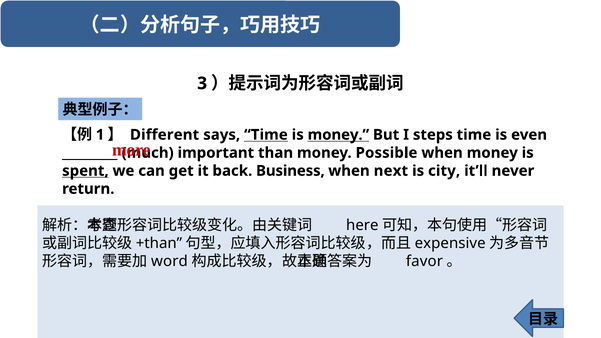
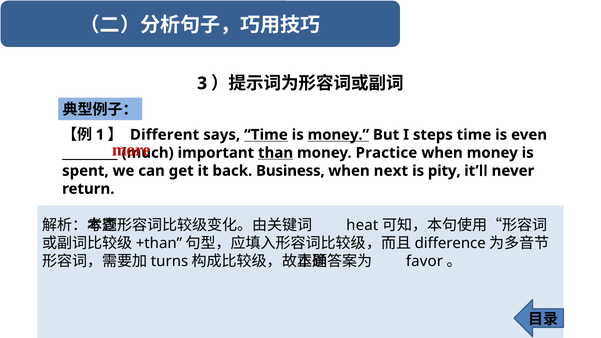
than underline: none -> present
Possible: Possible -> Practice
spent underline: present -> none
city: city -> pity
here: here -> heat
expensive: expensive -> difference
word: word -> turns
